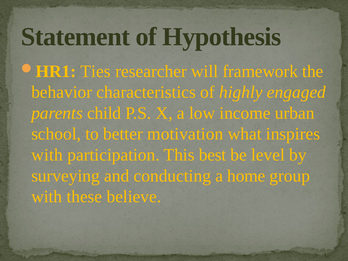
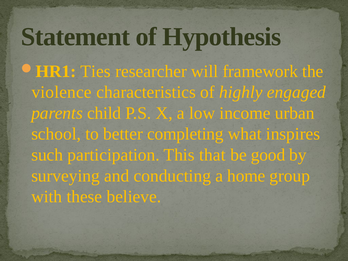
behavior: behavior -> violence
motivation: motivation -> completing
with at (47, 155): with -> such
best: best -> that
level: level -> good
